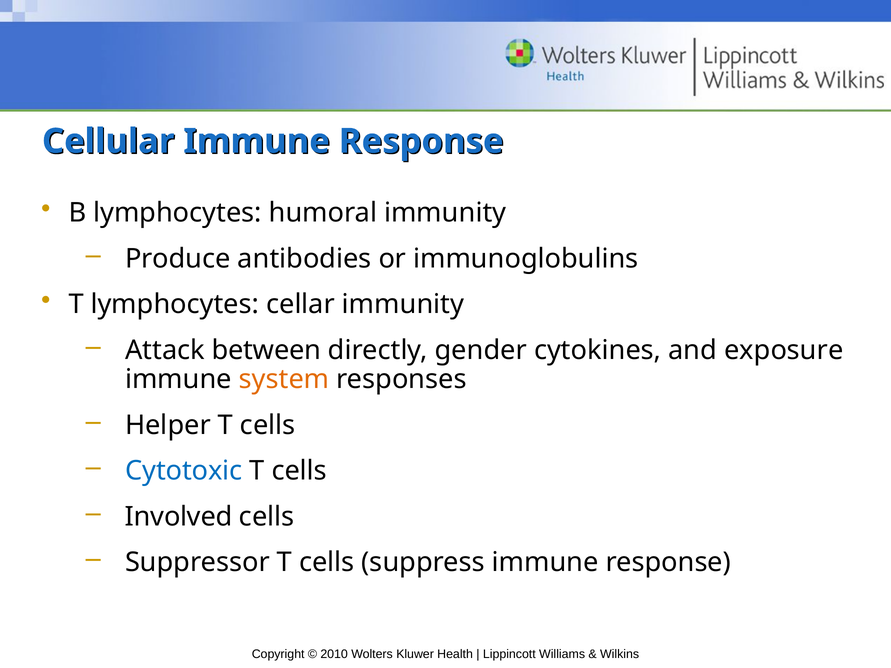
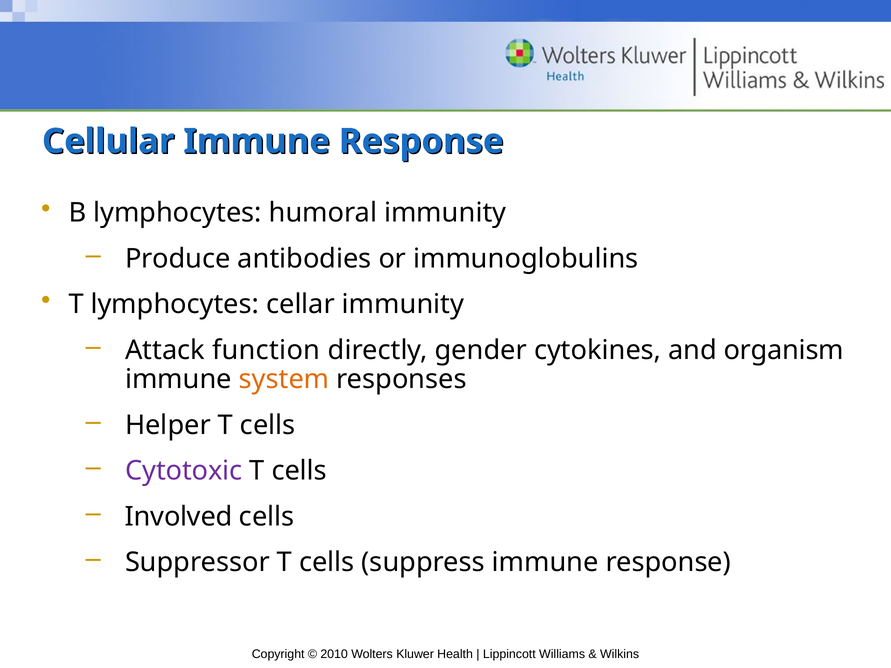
between: between -> function
exposure: exposure -> organism
Cytotoxic colour: blue -> purple
